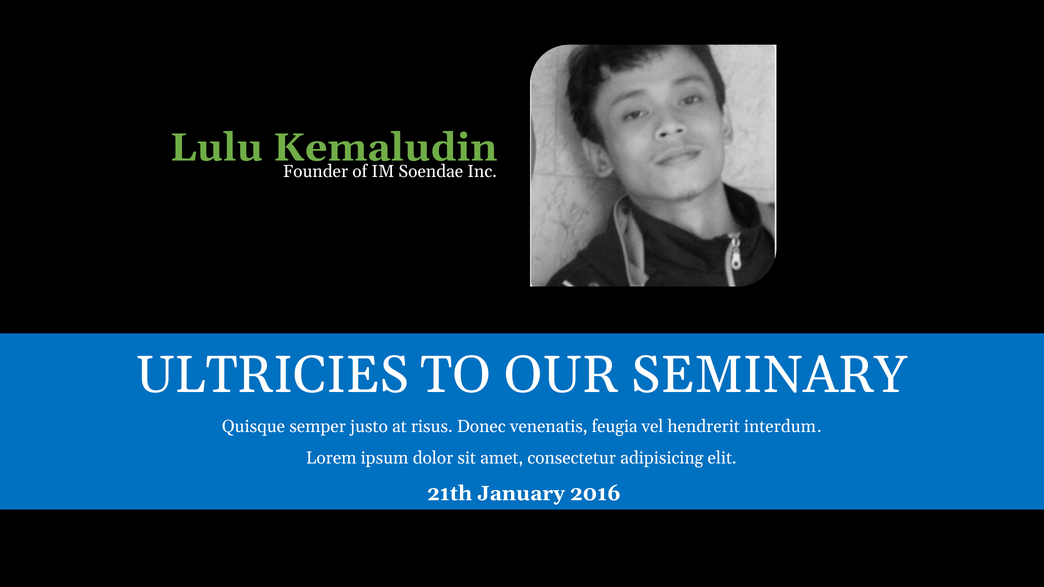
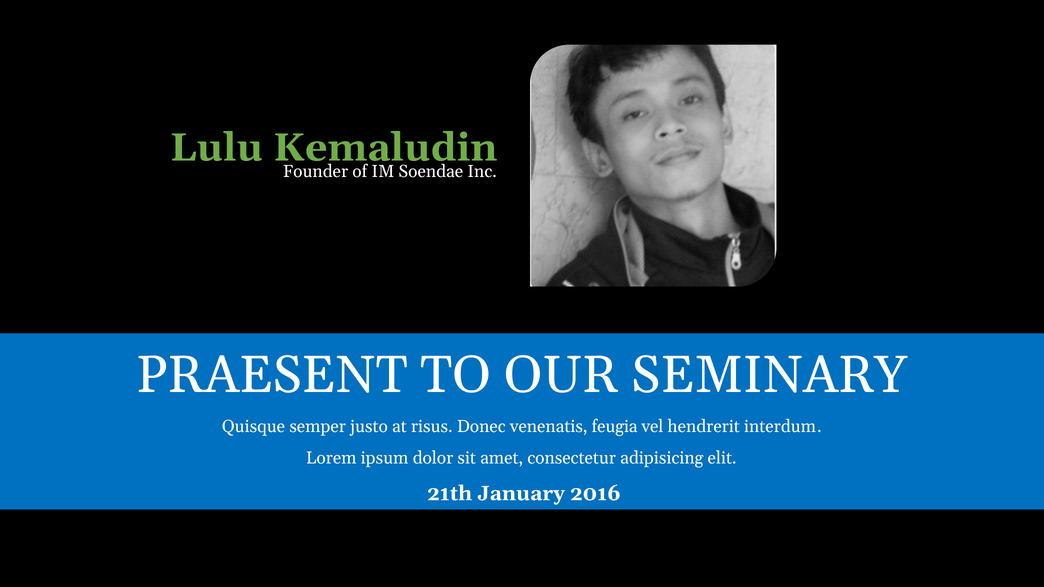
ULTRICIES: ULTRICIES -> PRAESENT
